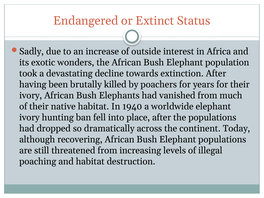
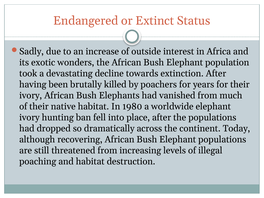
1940: 1940 -> 1980
